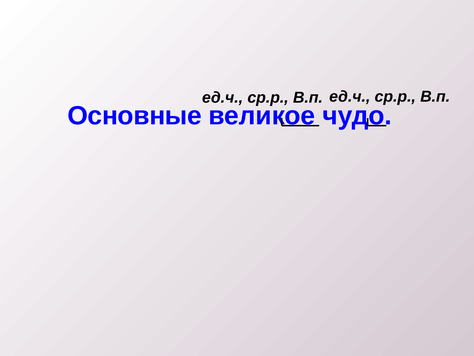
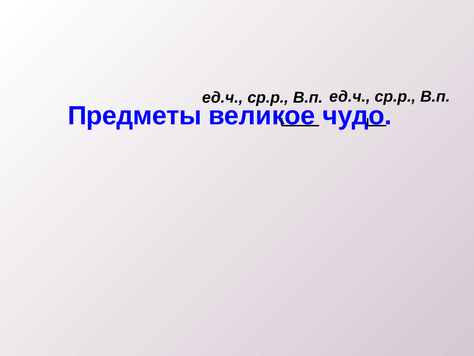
Основные: Основные -> Предметы
